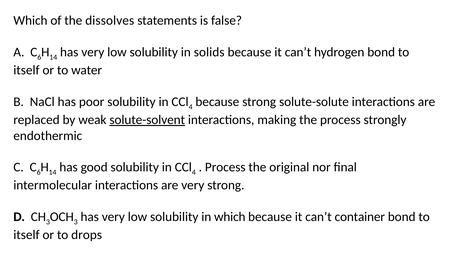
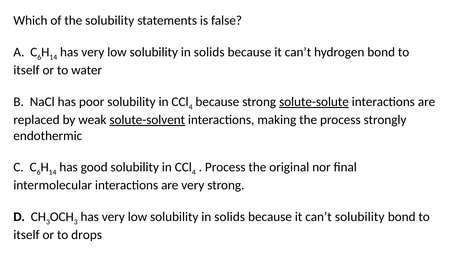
the dissolves: dissolves -> solubility
solute-solute underline: none -> present
which at (230, 217): which -> solids
can’t container: container -> solubility
